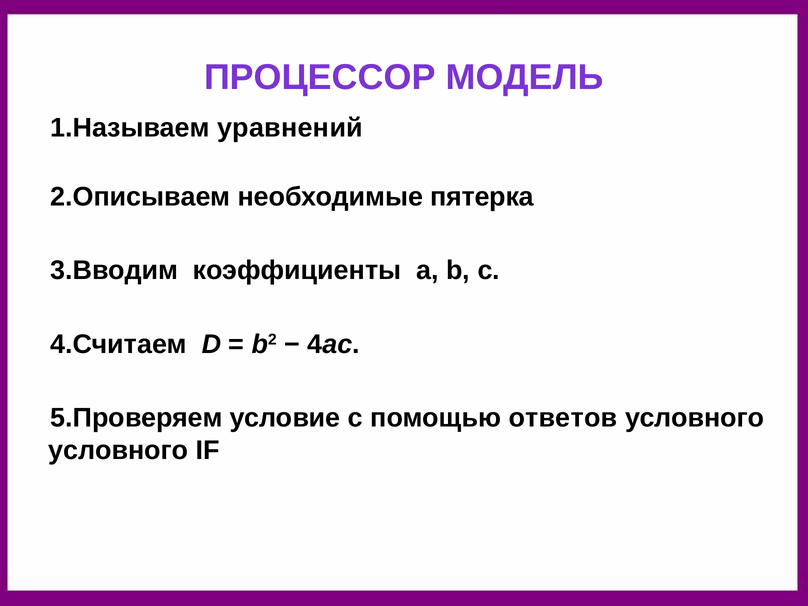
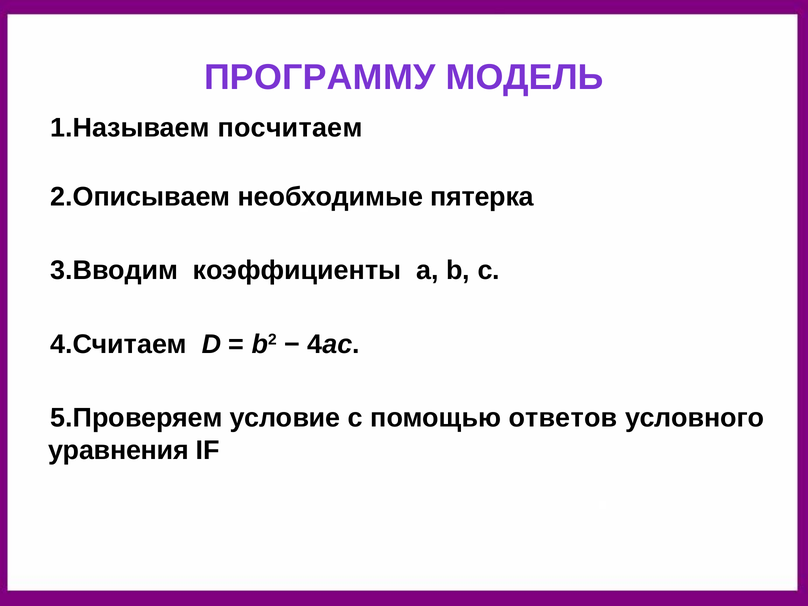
ПРОЦЕССОР: ПРОЦЕССОР -> ПРОГРАММУ
уравнений: уравнений -> посчитаем
условного at (118, 450): условного -> уравнения
